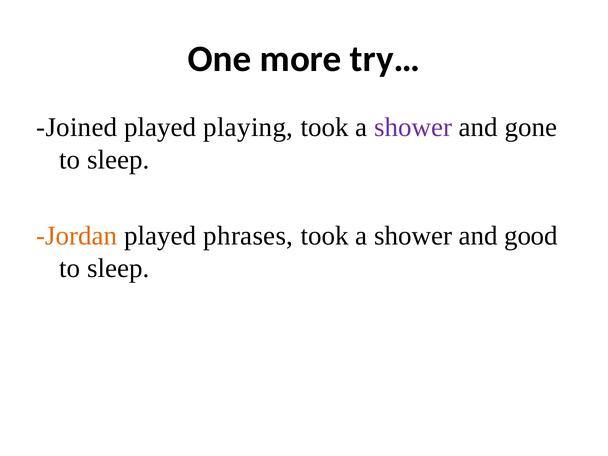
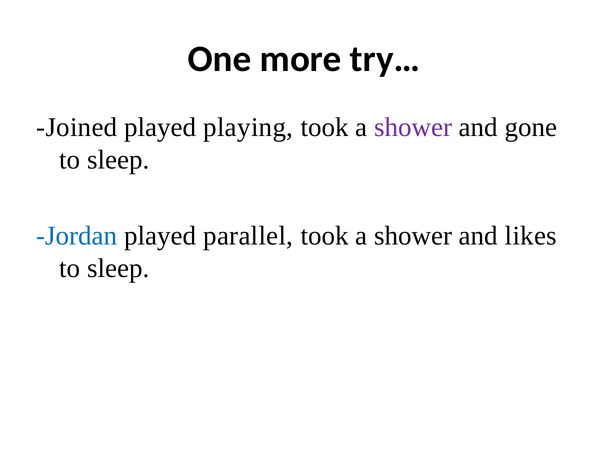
Jordan colour: orange -> blue
phrases: phrases -> parallel
good: good -> likes
